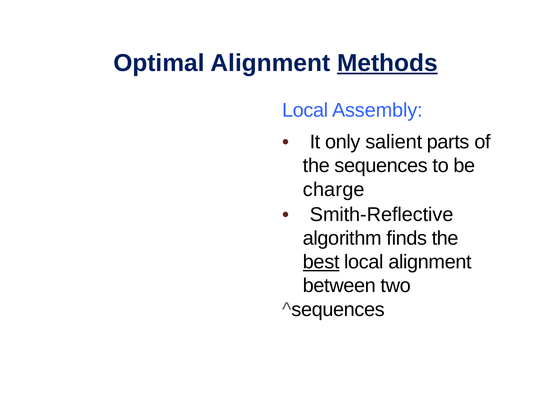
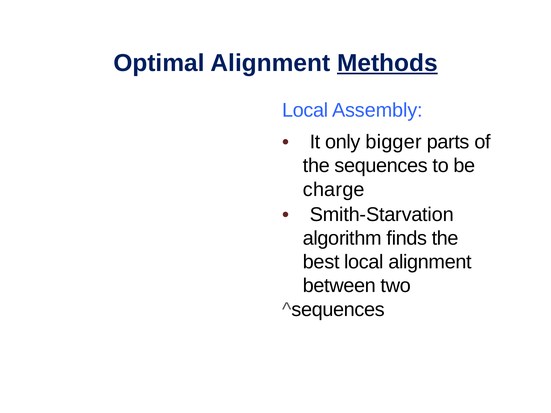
salient: salient -> bigger
Smith-Reflective: Smith-Reflective -> Smith-Starvation
best underline: present -> none
